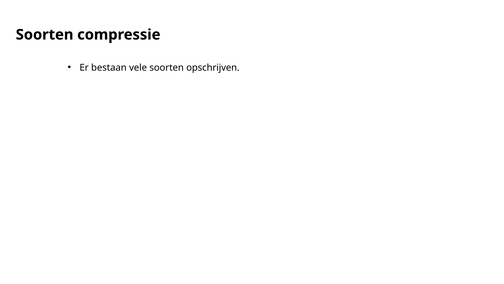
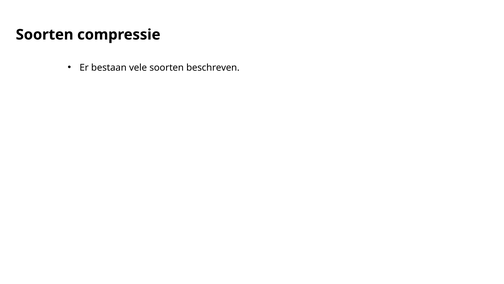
opschrijven: opschrijven -> beschreven
